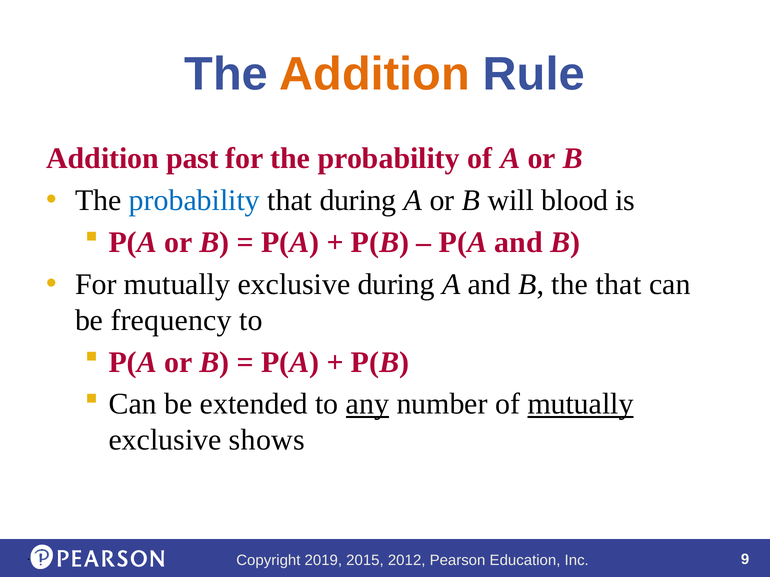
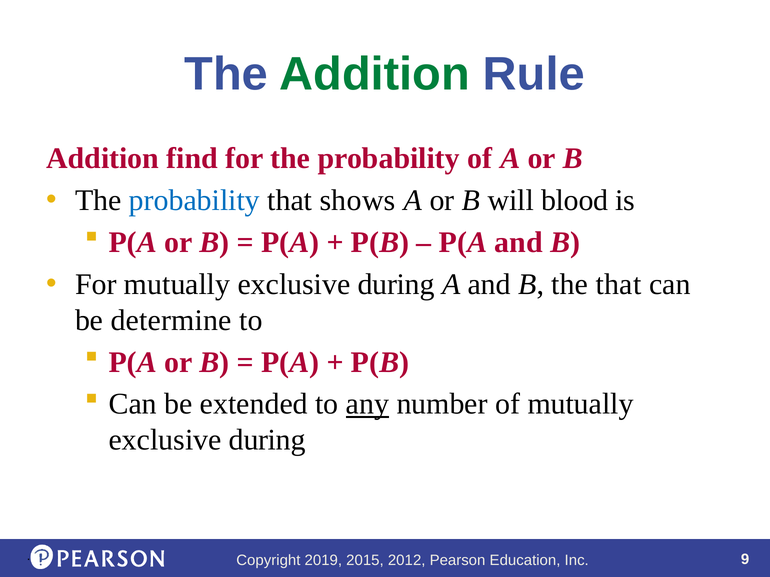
Addition at (375, 75) colour: orange -> green
past: past -> find
that during: during -> shows
frequency: frequency -> determine
mutually at (581, 404) underline: present -> none
shows at (267, 440): shows -> during
